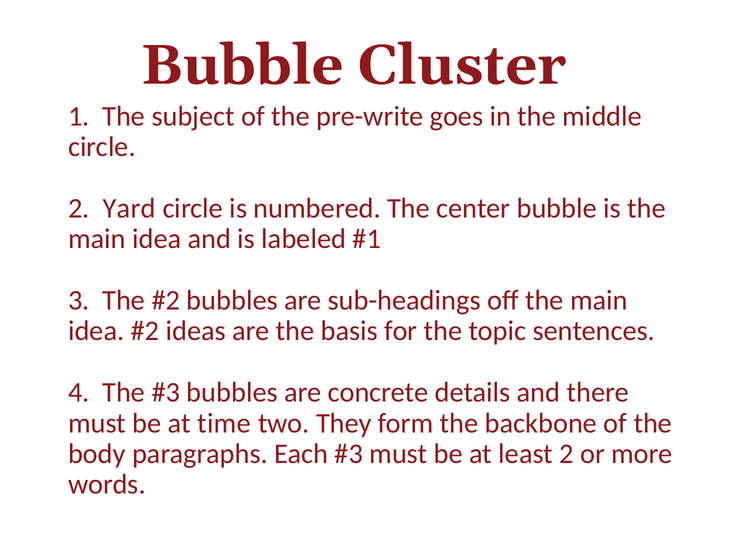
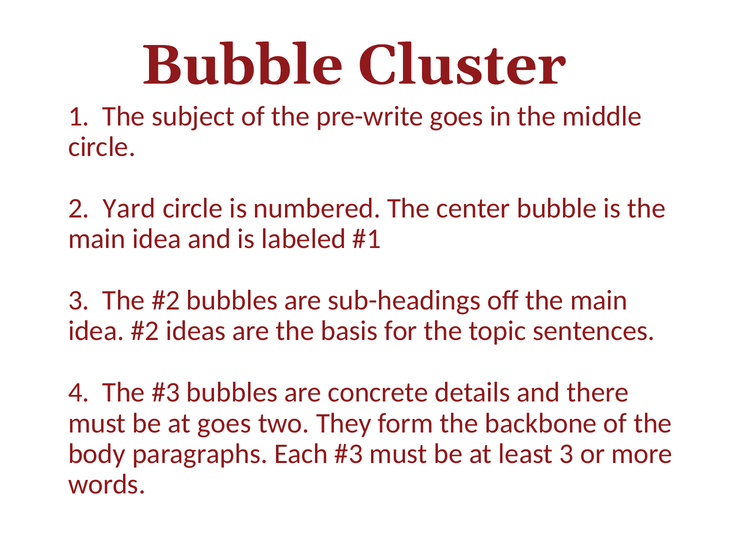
at time: time -> goes
least 2: 2 -> 3
